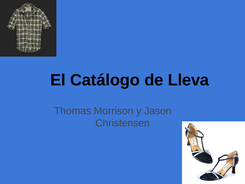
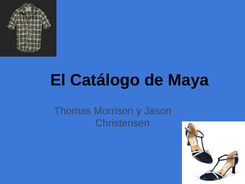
Lleva: Lleva -> Maya
